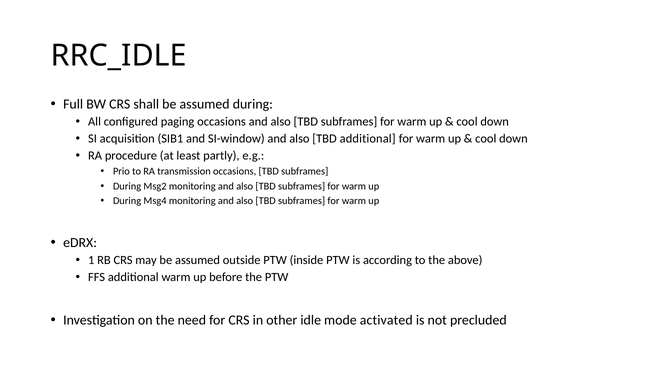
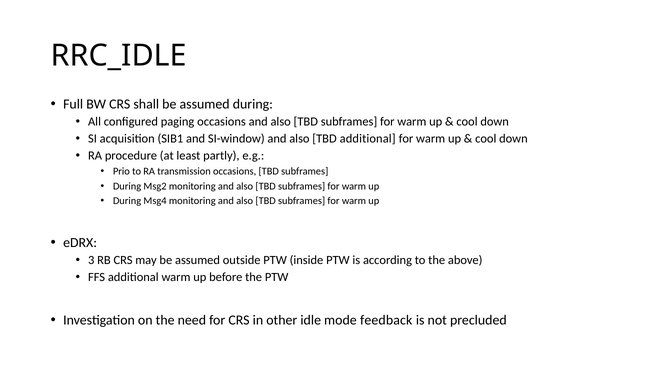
1: 1 -> 3
activated: activated -> feedback
